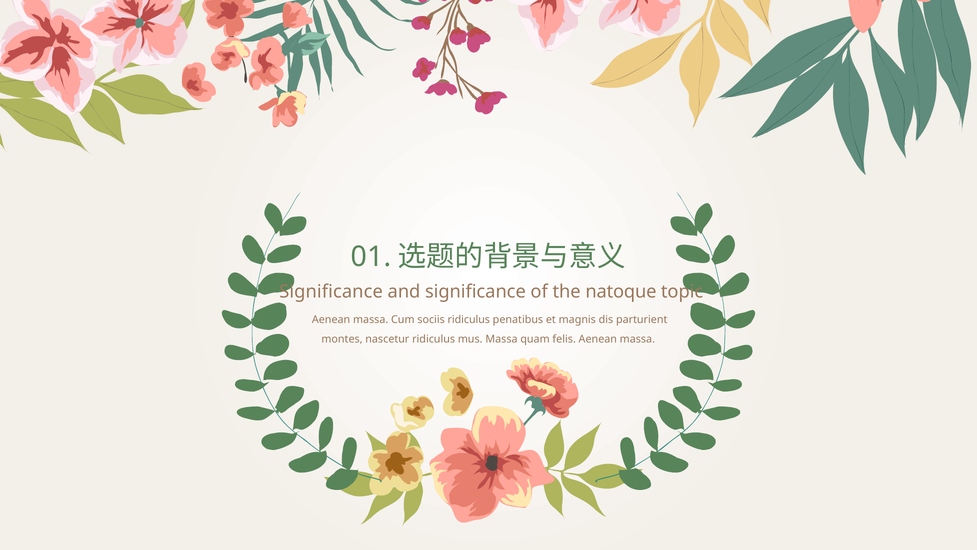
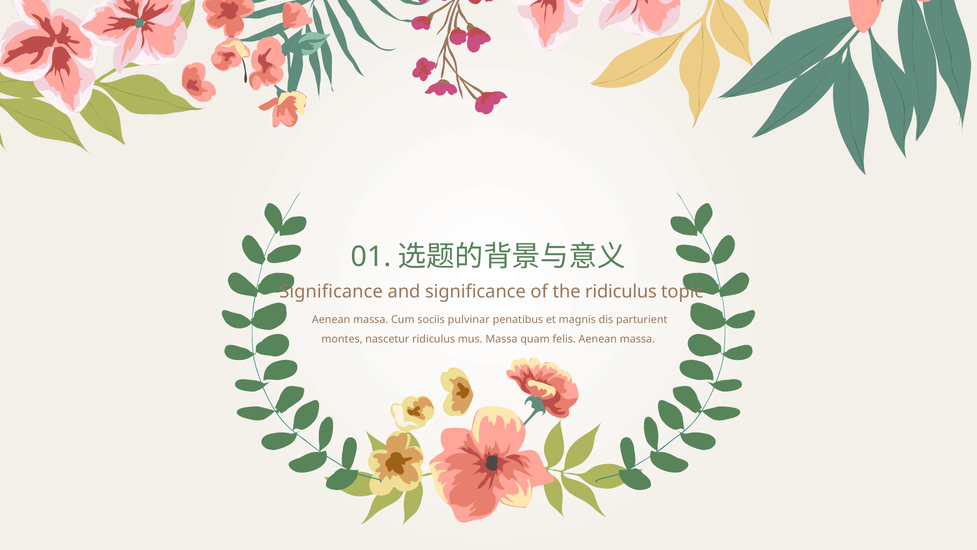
the natoque: natoque -> ridiculus
sociis ridiculus: ridiculus -> pulvinar
